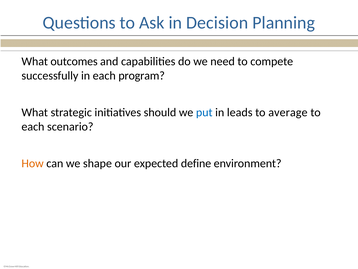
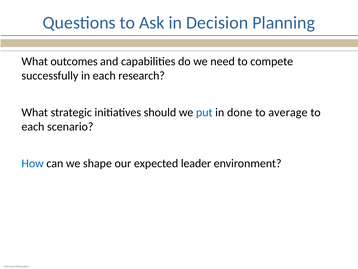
program: program -> research
leads: leads -> done
How colour: orange -> blue
define: define -> leader
